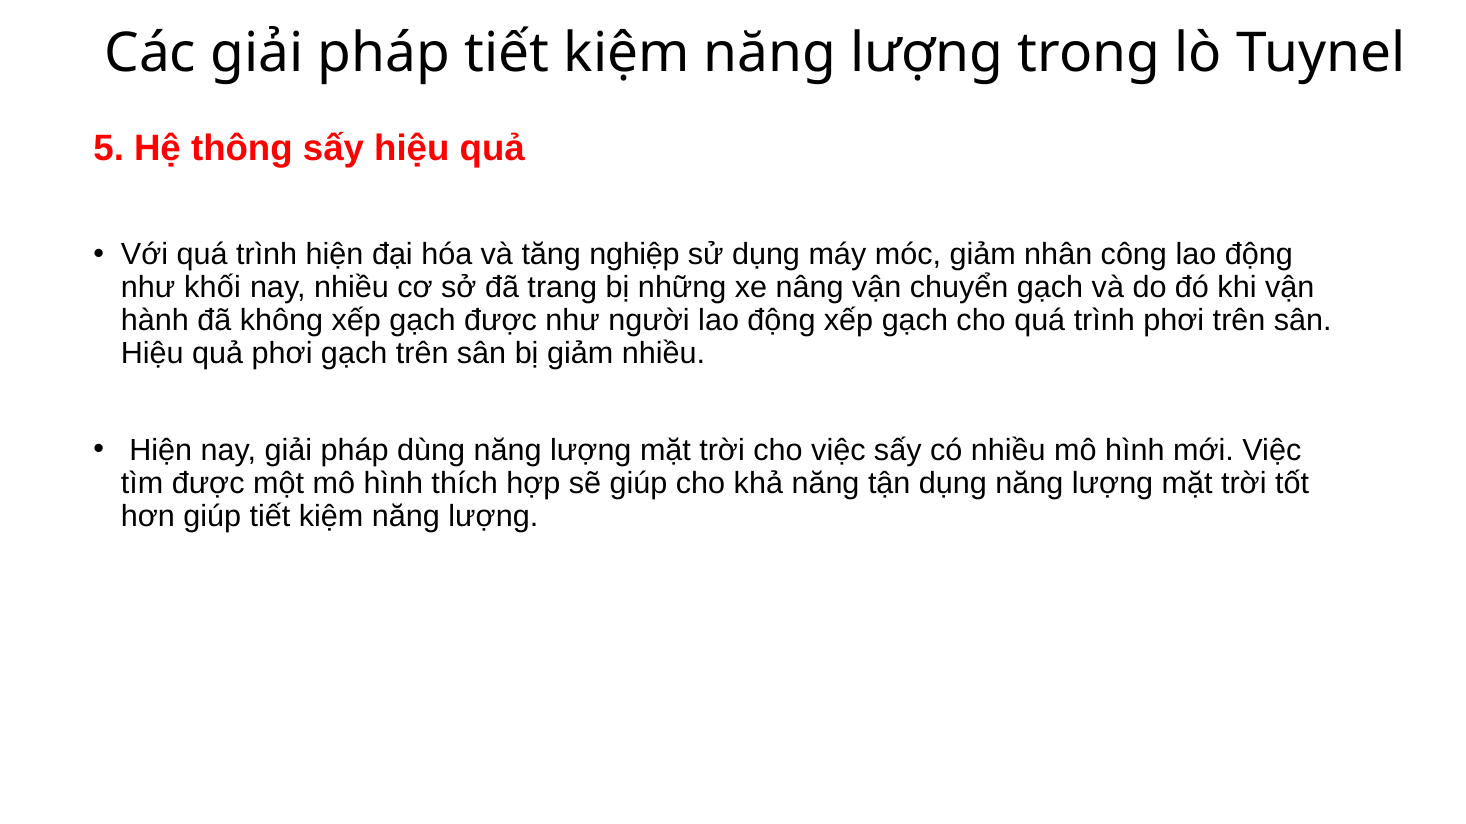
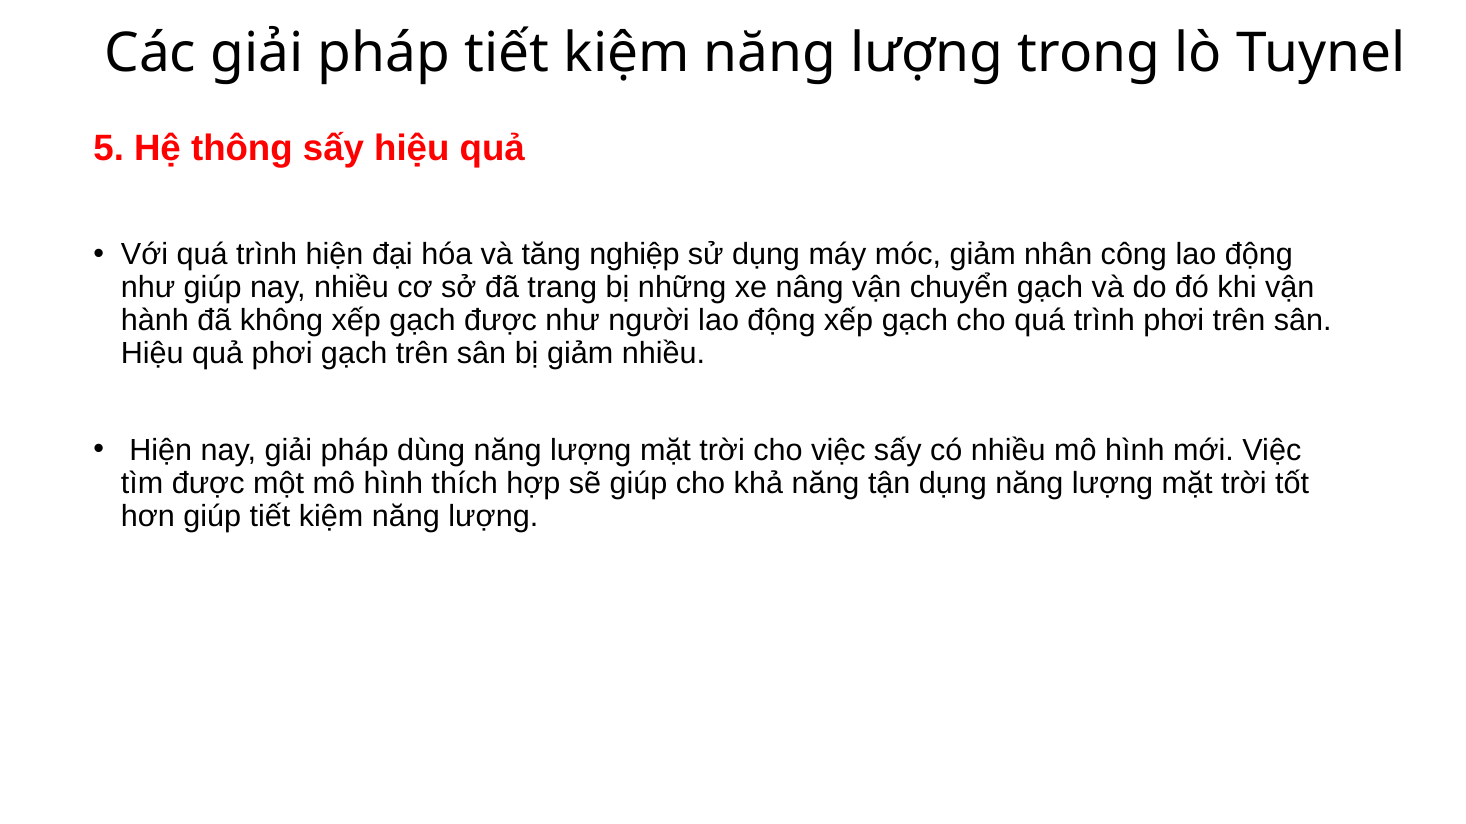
như khối: khối -> giúp
